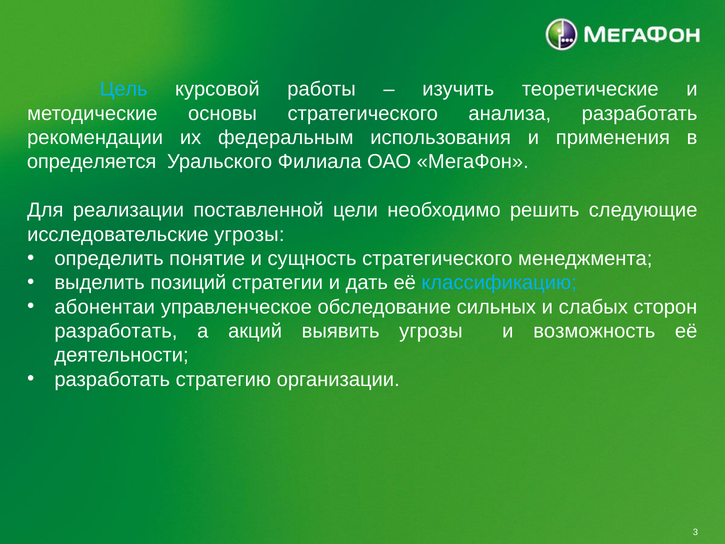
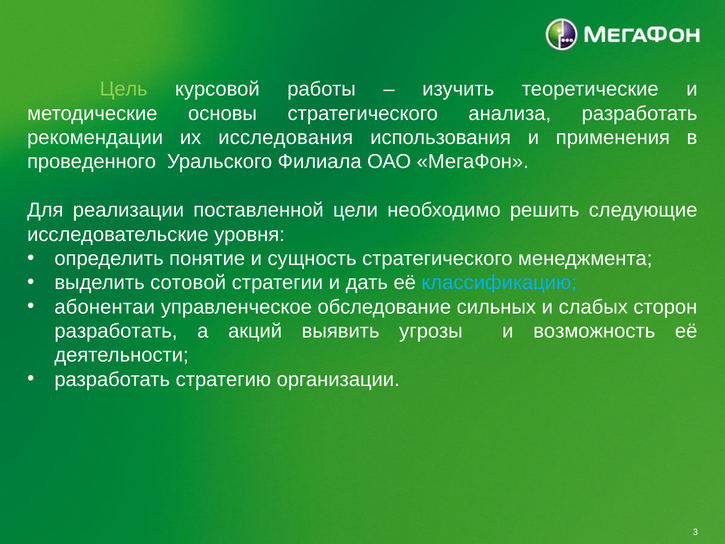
Цель colour: light blue -> light green
федеральным: федеральным -> исследования
определяется: определяется -> проведенного
исследовательские угрозы: угрозы -> уровня
позиций: позиций -> сотовой
